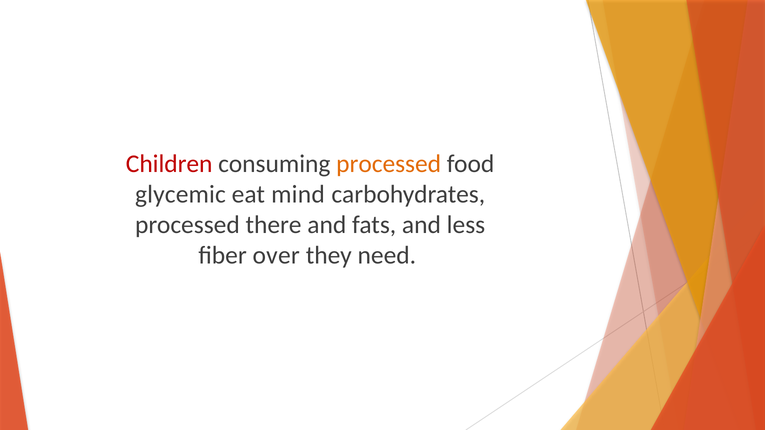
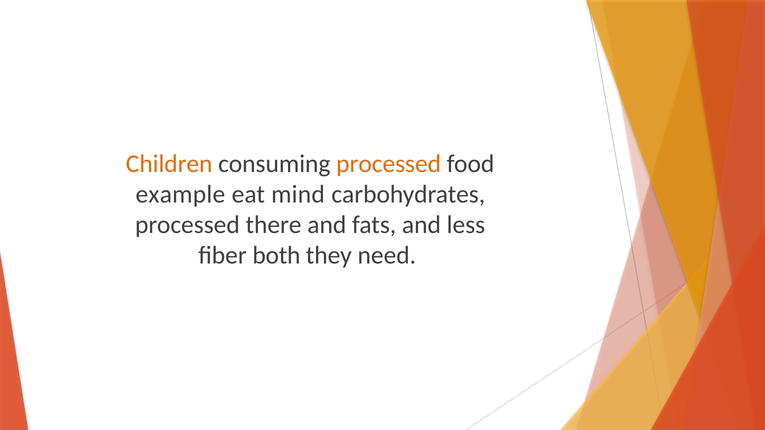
Children colour: red -> orange
glycemic: glycemic -> example
over: over -> both
